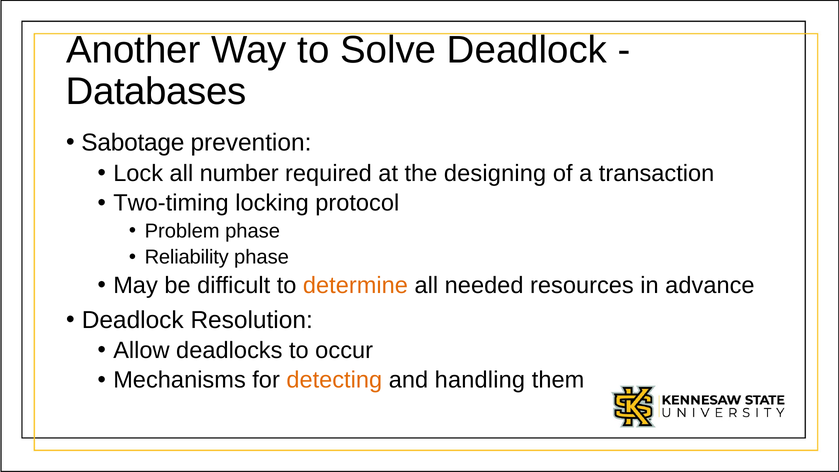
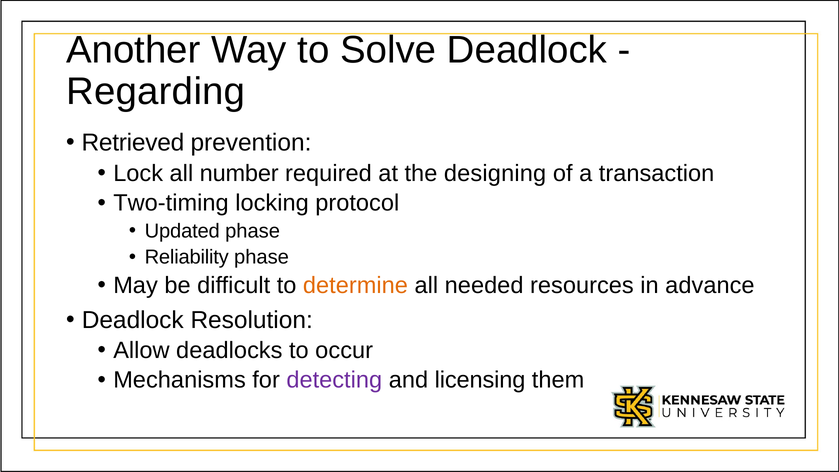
Databases: Databases -> Regarding
Sabotage: Sabotage -> Retrieved
Problem: Problem -> Updated
detecting colour: orange -> purple
handling: handling -> licensing
